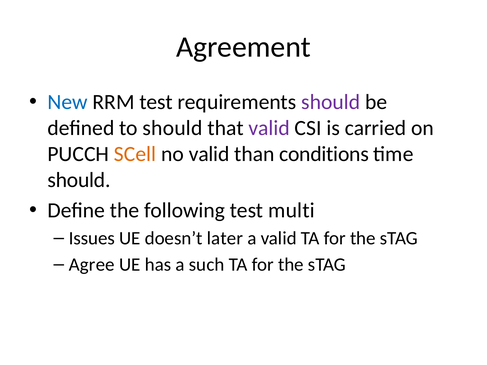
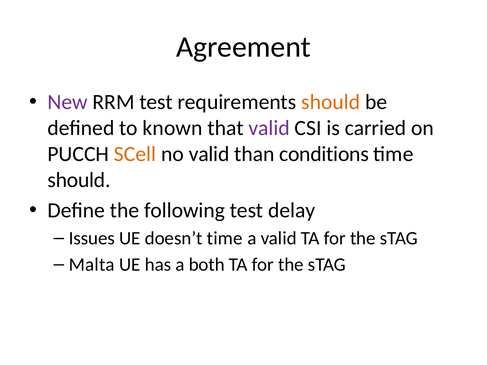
New colour: blue -> purple
should at (331, 102) colour: purple -> orange
to should: should -> known
multi: multi -> delay
doesn’t later: later -> time
Agree: Agree -> Malta
such: such -> both
